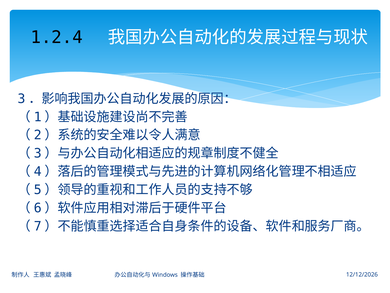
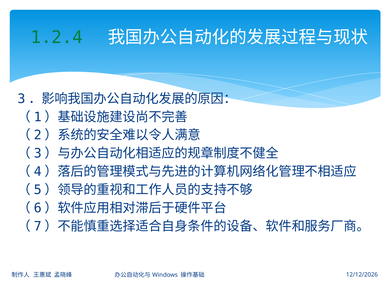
1.2.4 colour: black -> green
